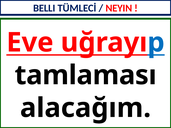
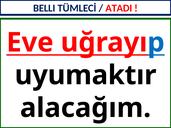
NEYIN: NEYIN -> ATADI
tamlaması: tamlaması -> uyumaktır
